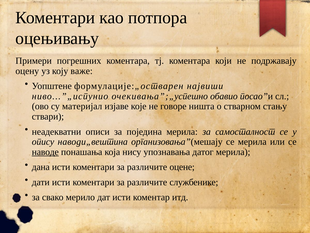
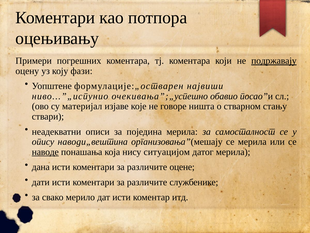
подржавају underline: none -> present
важе: важе -> фази
упознавања: упознавања -> ситуацијом
